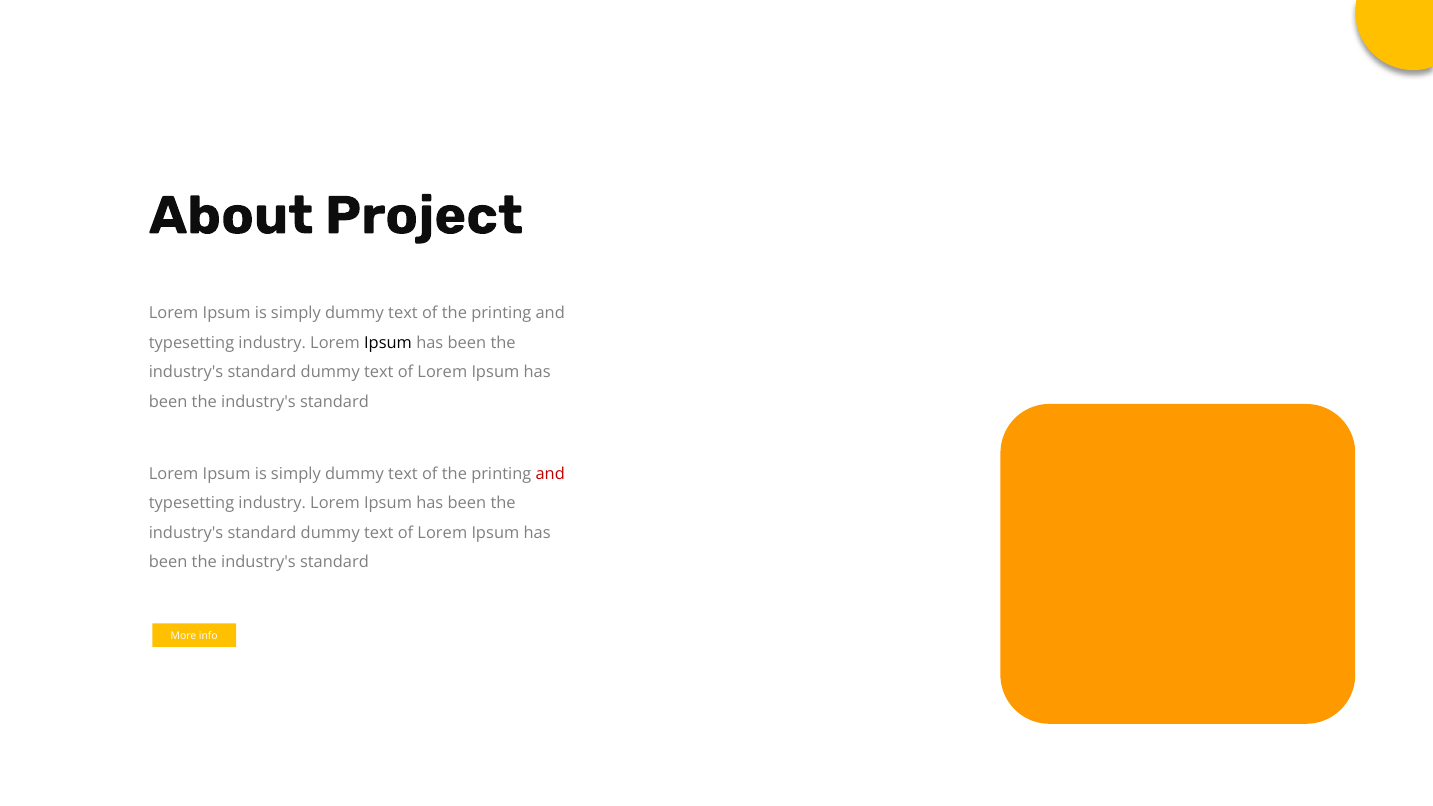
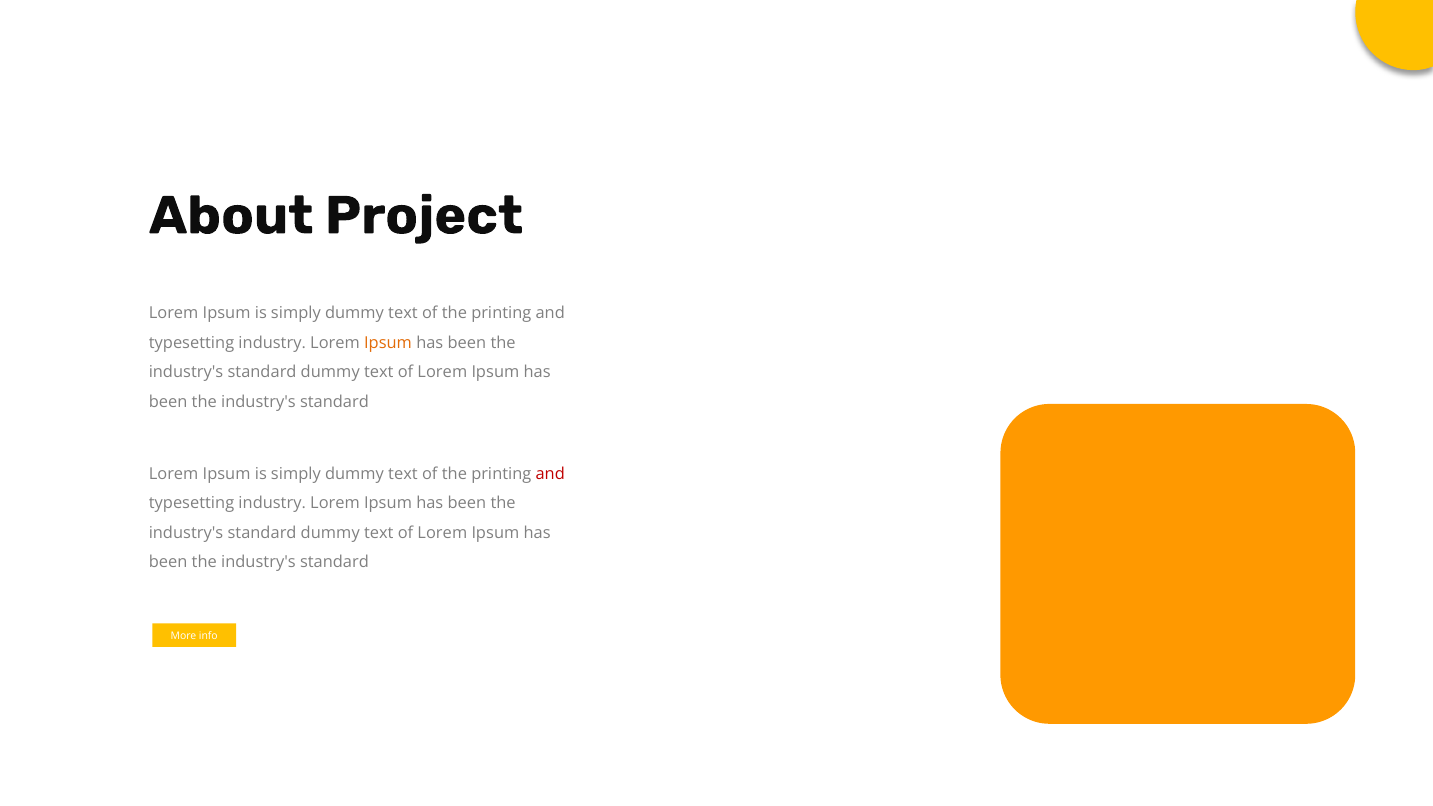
Ipsum at (388, 343) colour: black -> orange
